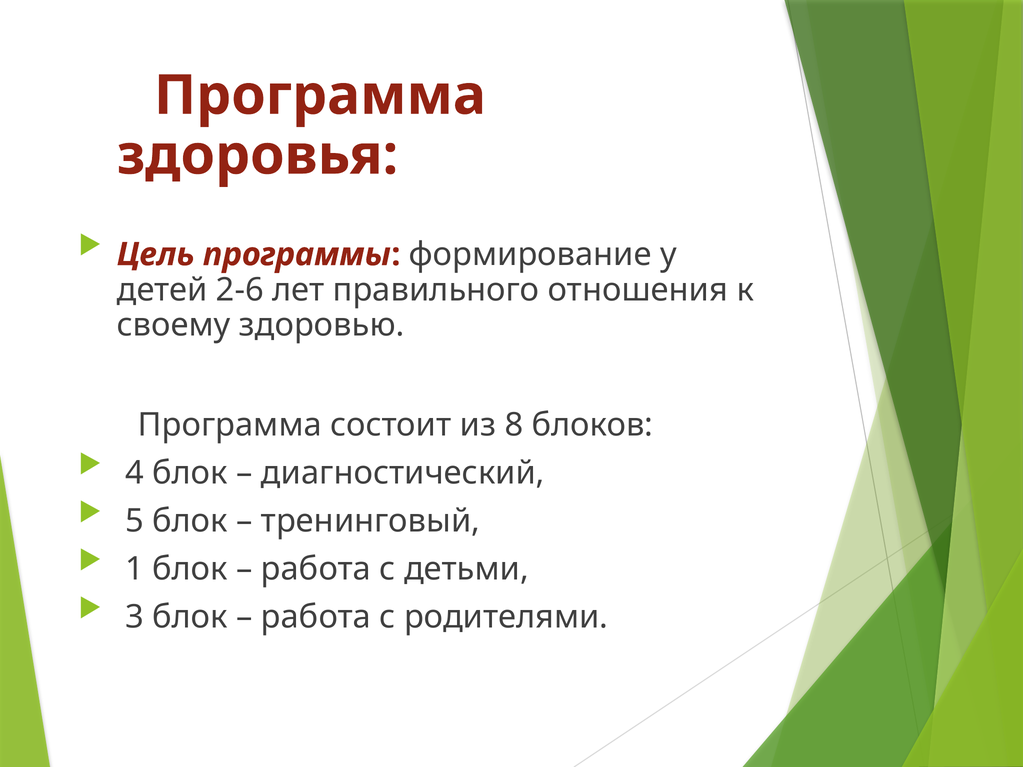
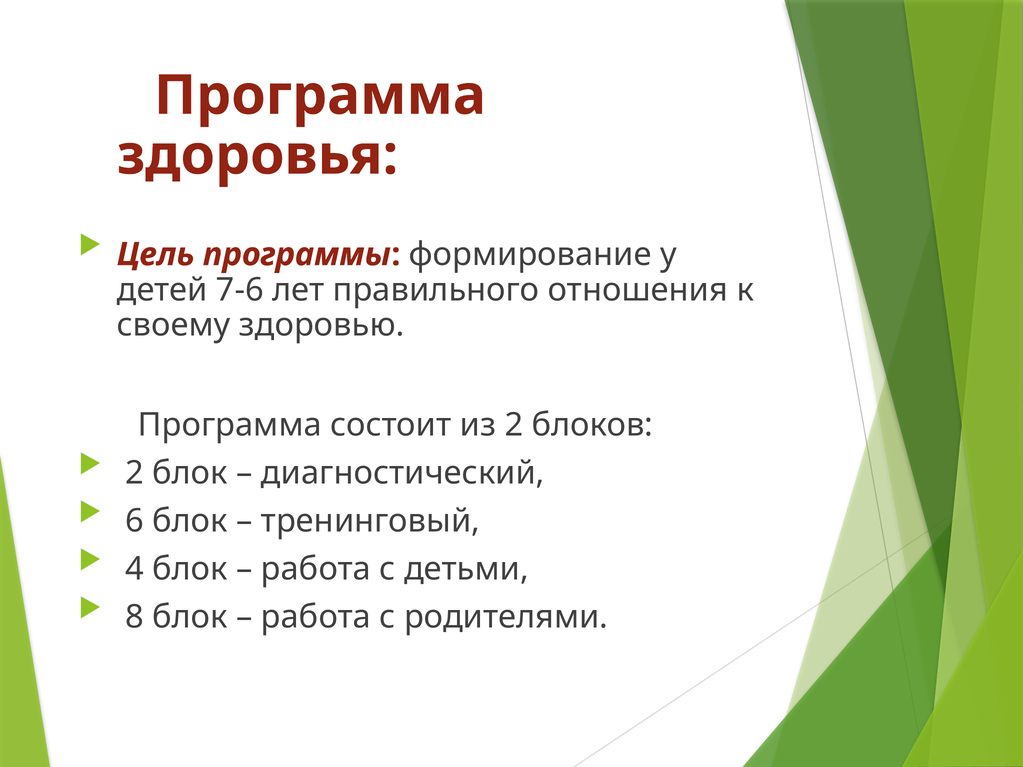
2-6: 2-6 -> 7-6
из 8: 8 -> 2
4 at (134, 473): 4 -> 2
5: 5 -> 6
1: 1 -> 4
3: 3 -> 8
